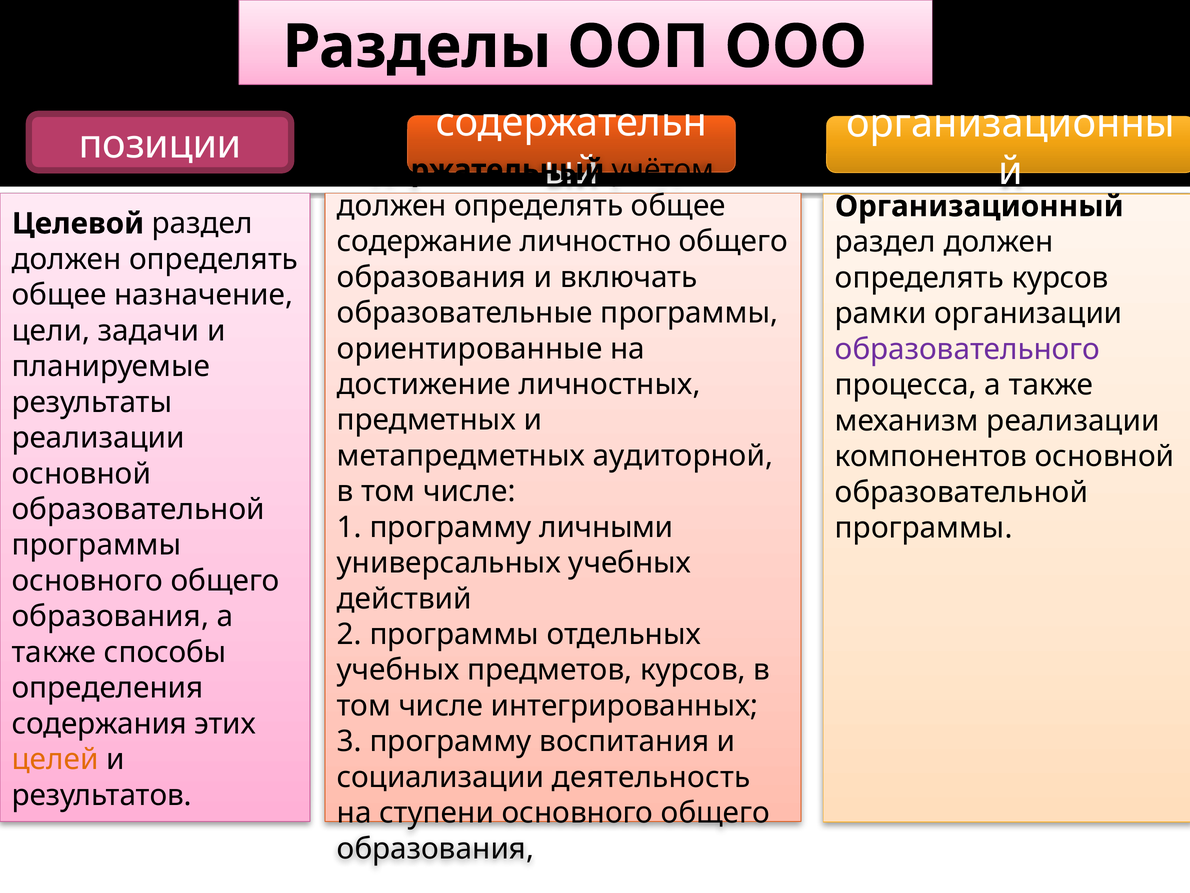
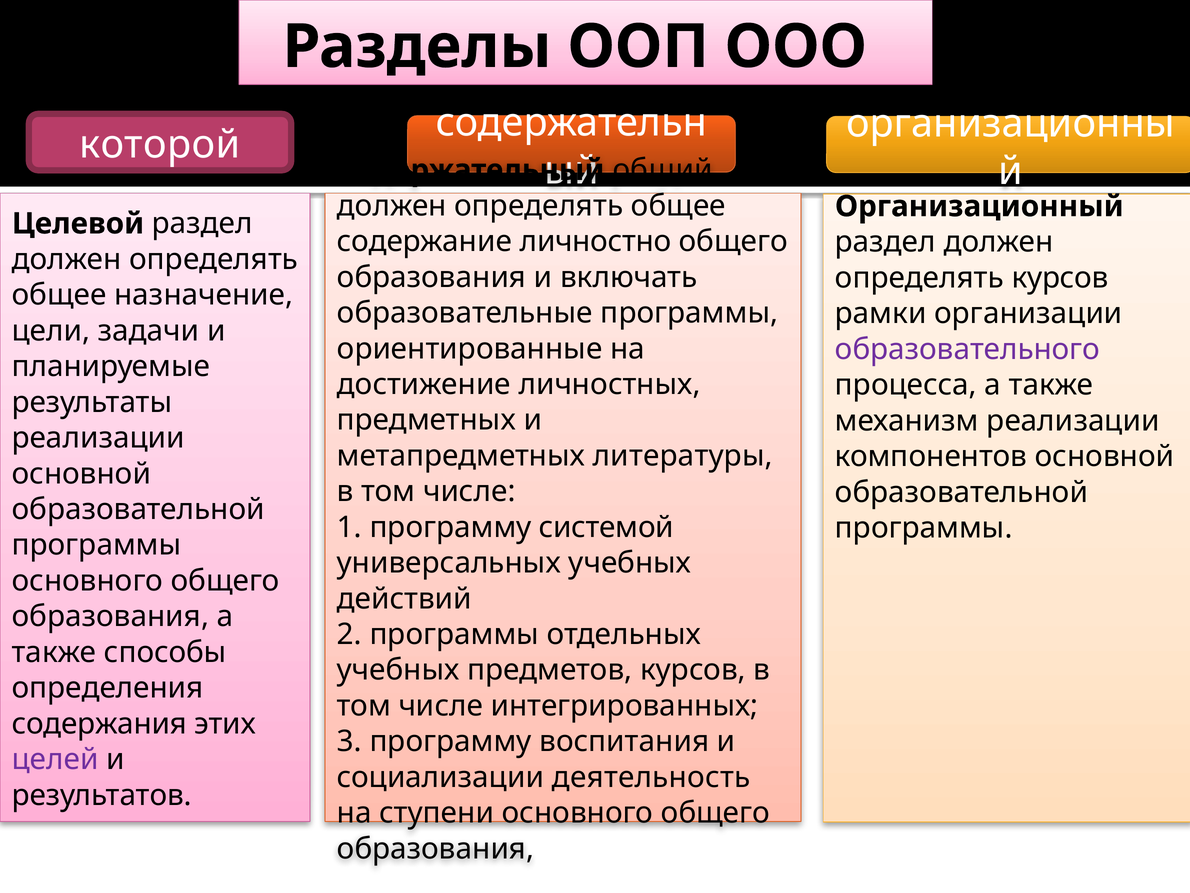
позиции: позиции -> которой
учётом: учётом -> общий
аудиторной: аудиторной -> литературы
личными: личными -> системой
целей colour: orange -> purple
